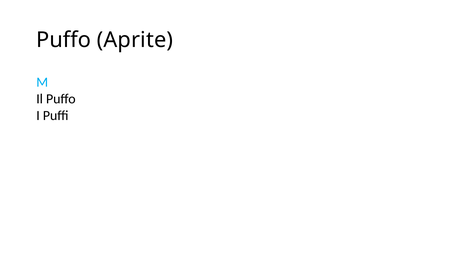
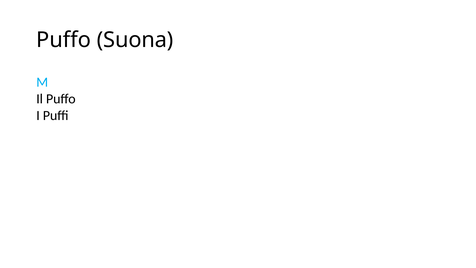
Aprite: Aprite -> Suona
